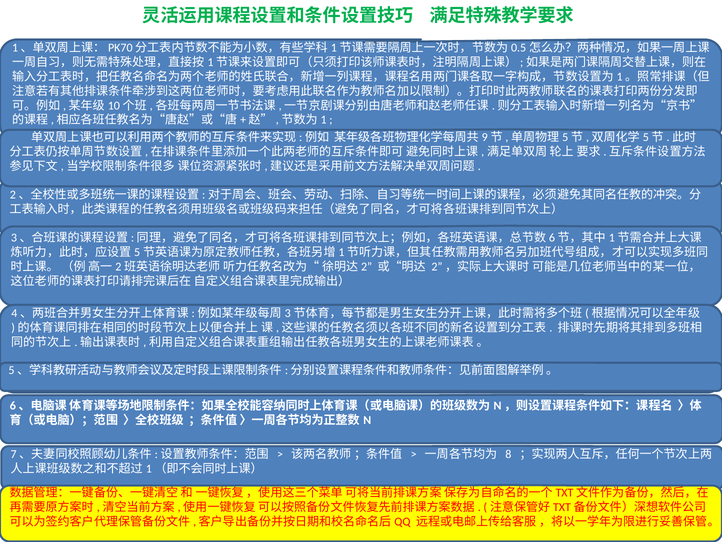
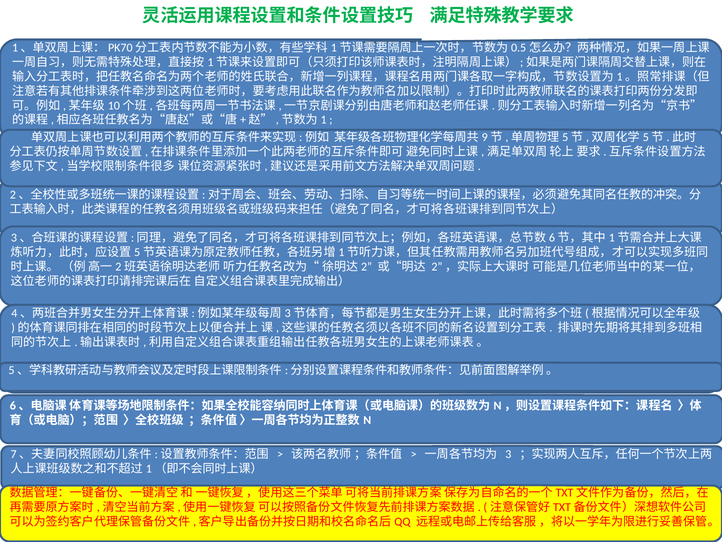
8: 8 -> 3
